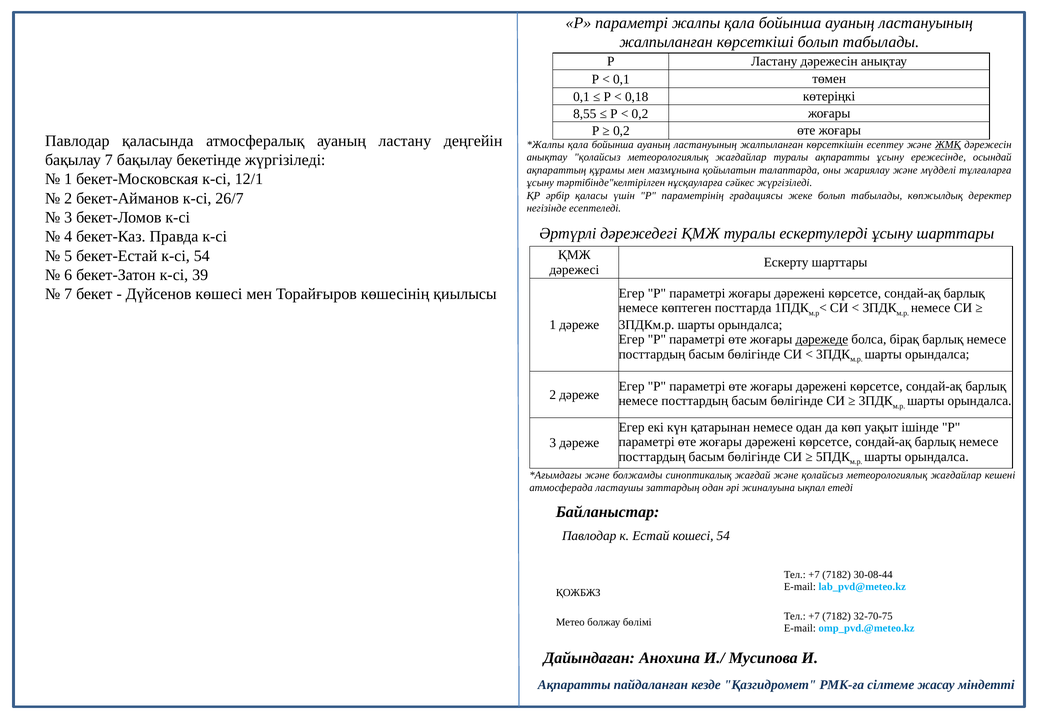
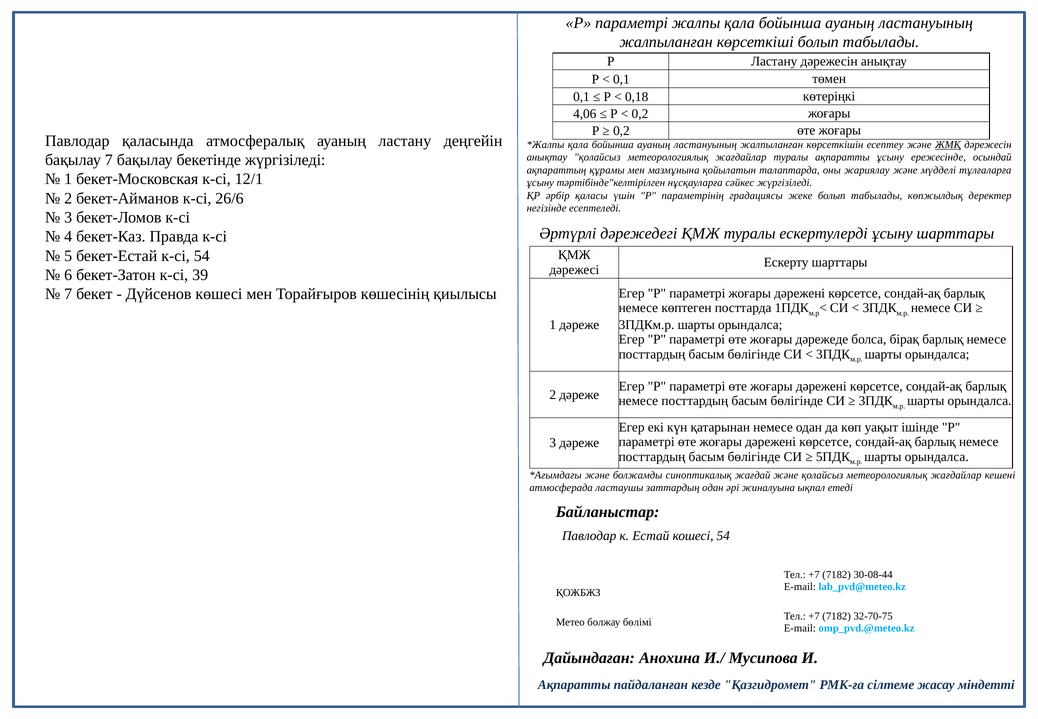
8,55: 8,55 -> 4,06
26/7: 26/7 -> 26/6
дәрежеде underline: present -> none
